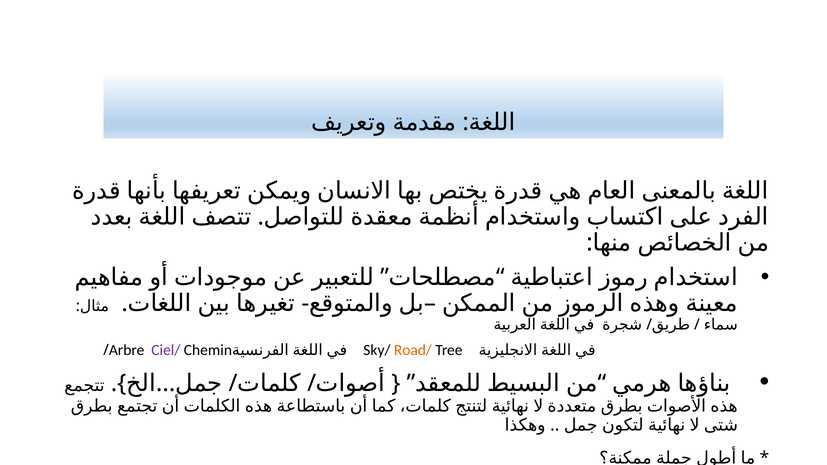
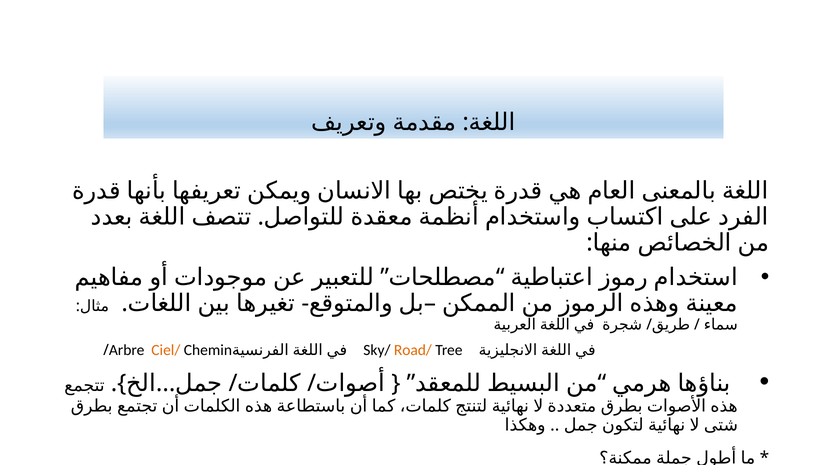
Ciel/ colour: purple -> orange
